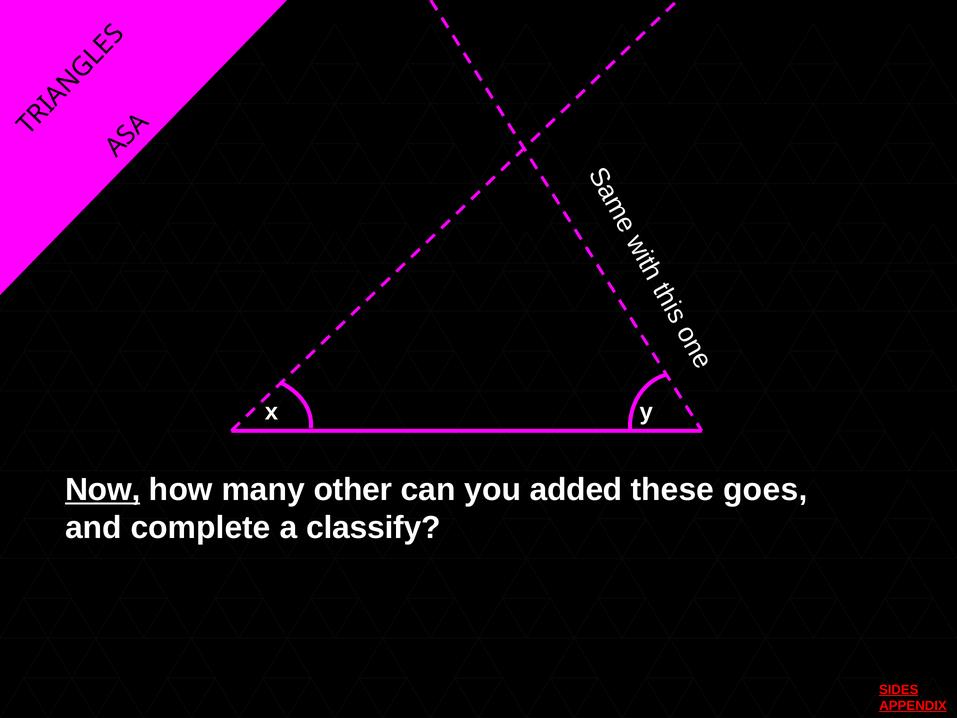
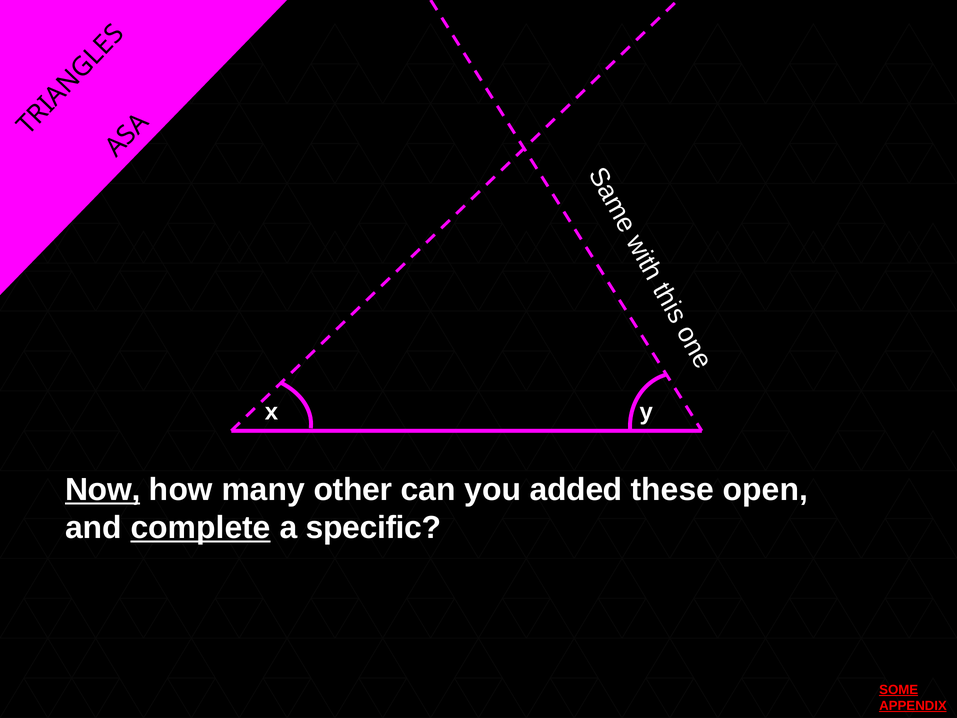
goes: goes -> open
complete underline: none -> present
classify: classify -> specific
SIDES: SIDES -> SOME
